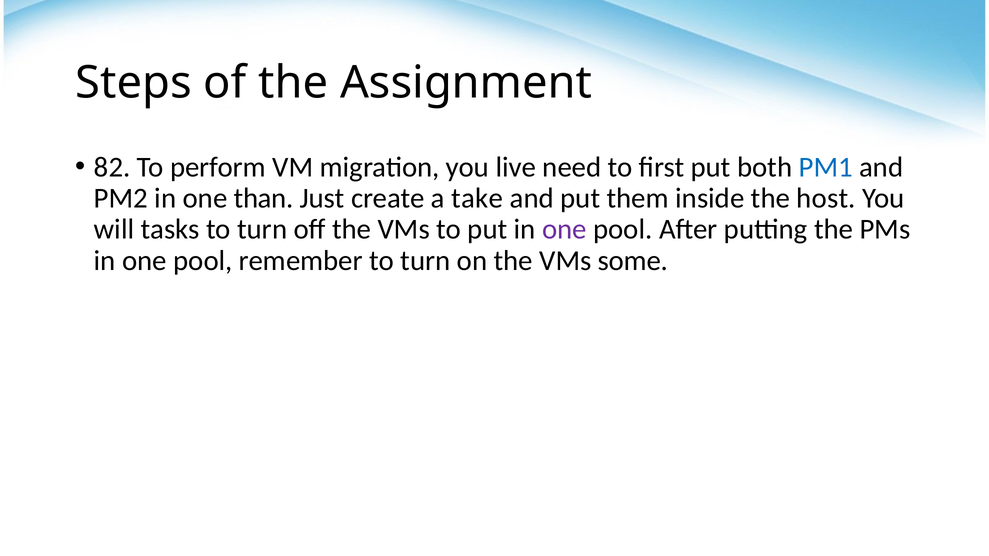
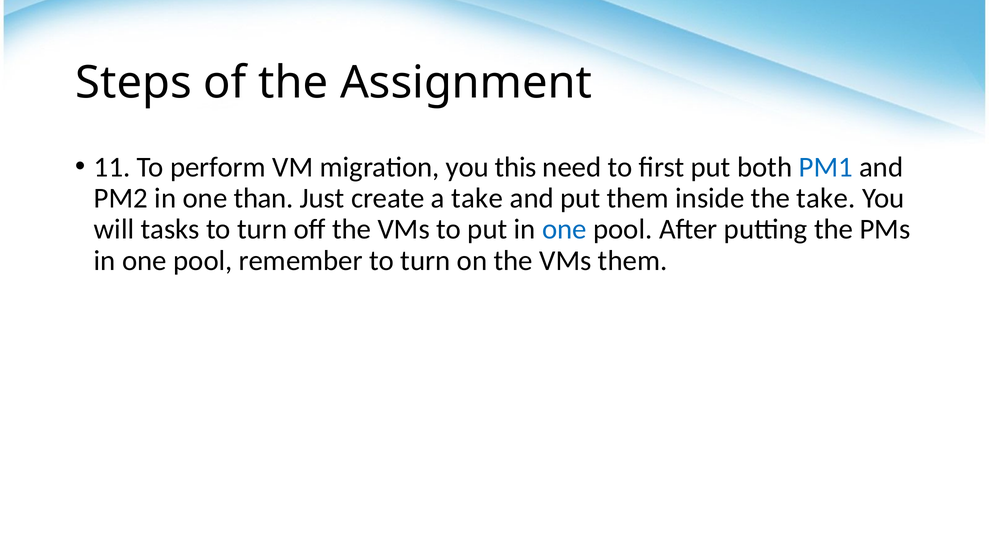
82: 82 -> 11
live: live -> this
the host: host -> take
one at (564, 230) colour: purple -> blue
VMs some: some -> them
